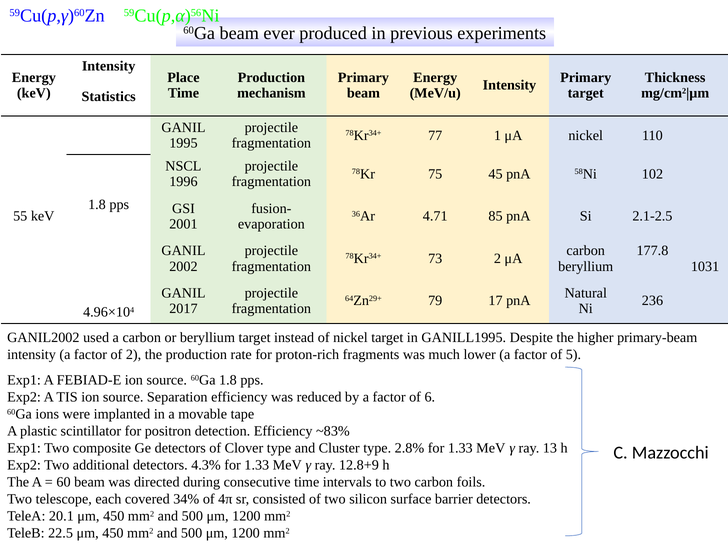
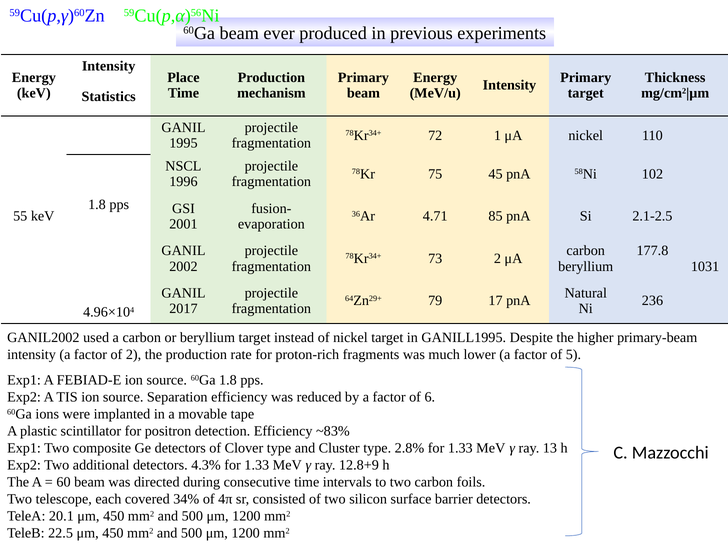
77: 77 -> 72
